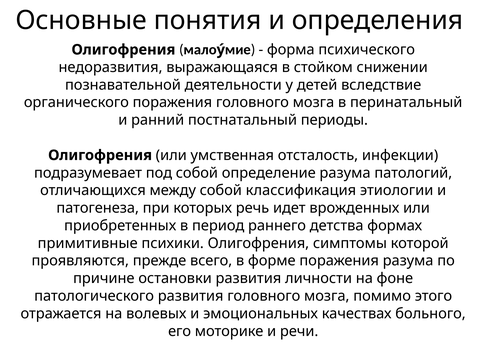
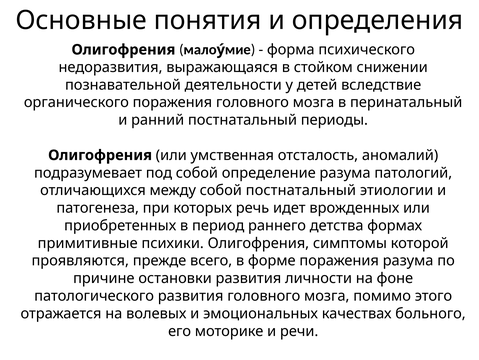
инфекции: инфекции -> аномалий
собой классификация: классификация -> постнатальный
